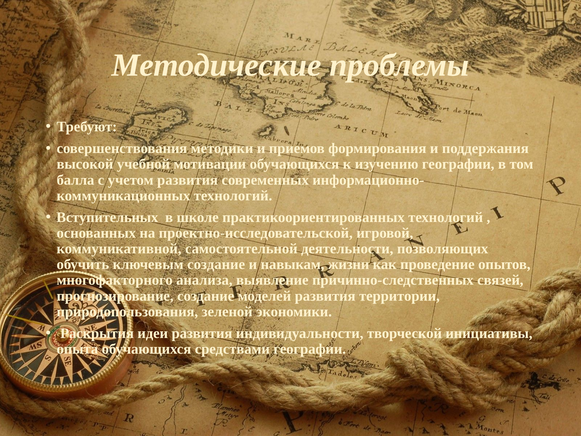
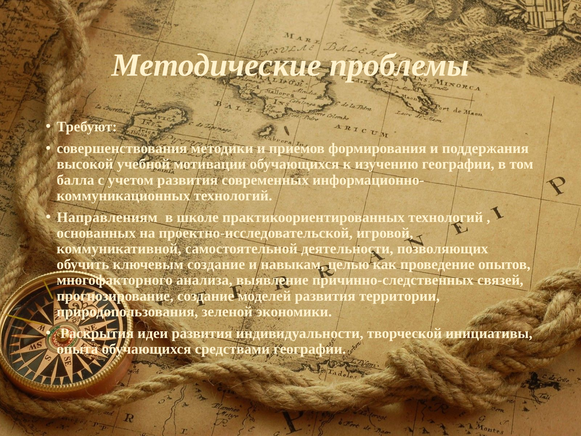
Вступительных: Вступительных -> Направлениям
жизни: жизни -> целью
